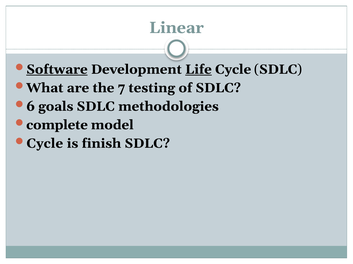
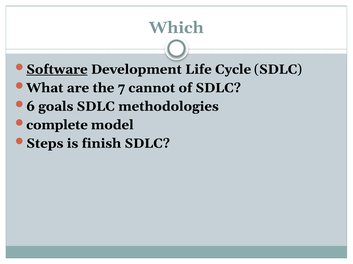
Linear: Linear -> Which
Life underline: present -> none
testing: testing -> cannot
Cycle at (45, 144): Cycle -> Steps
